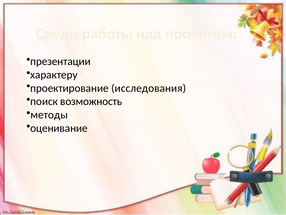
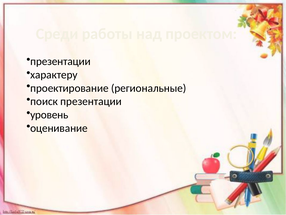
исследования: исследования -> региональные
поиск возможность: возможность -> презентации
методы: методы -> уровень
